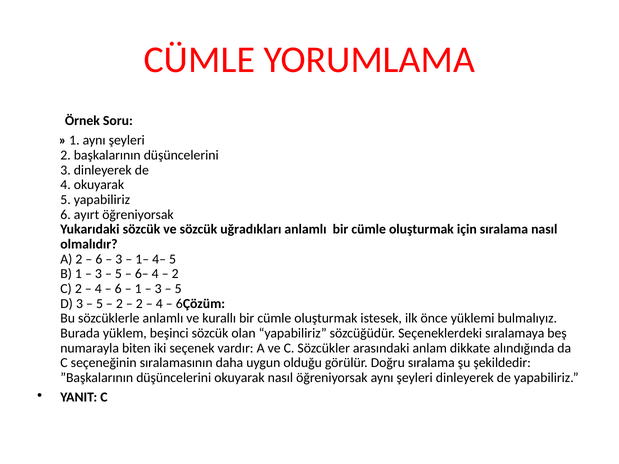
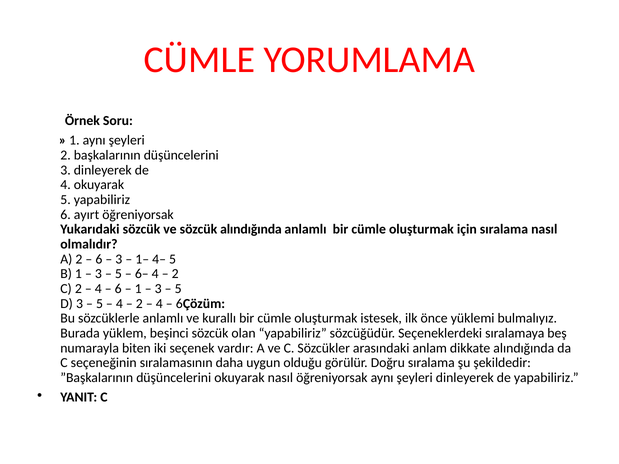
sözcük uğradıkları: uğradıkları -> alındığında
2 at (119, 304): 2 -> 4
